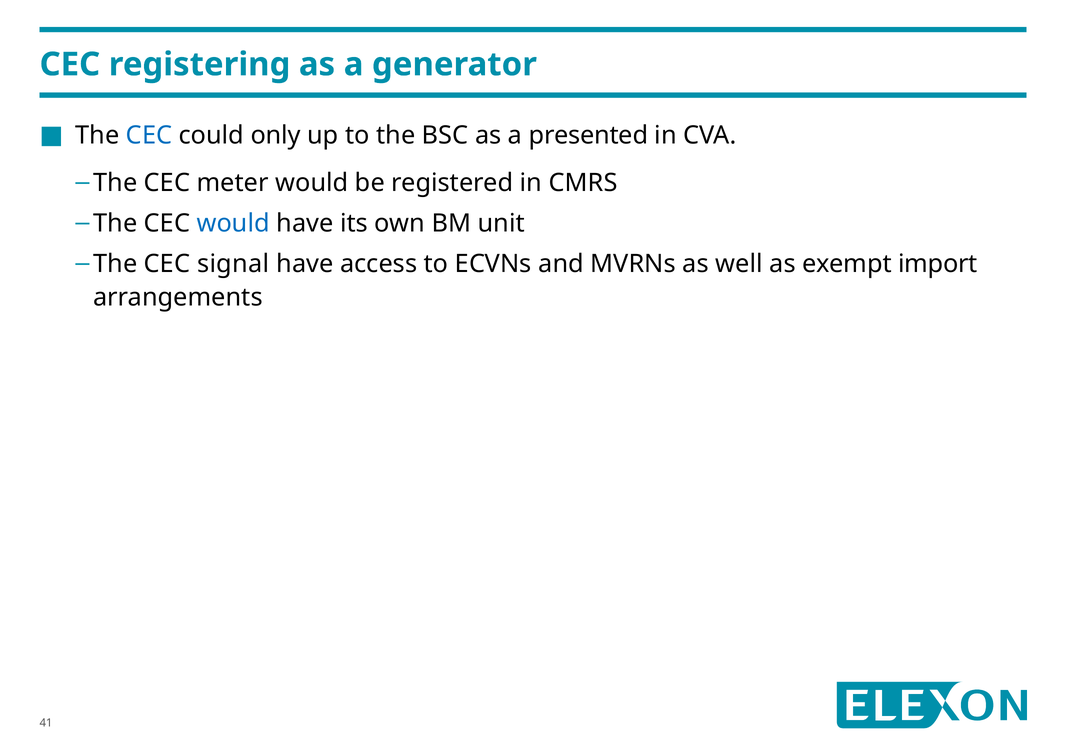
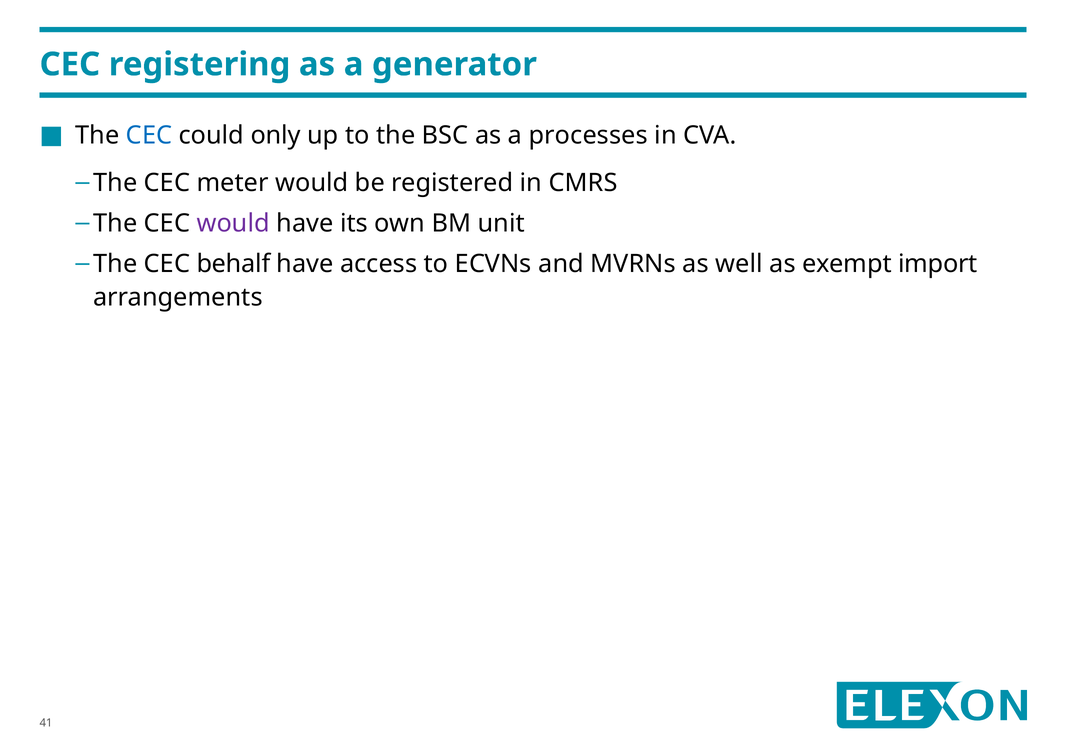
presented: presented -> processes
would at (233, 223) colour: blue -> purple
signal: signal -> behalf
